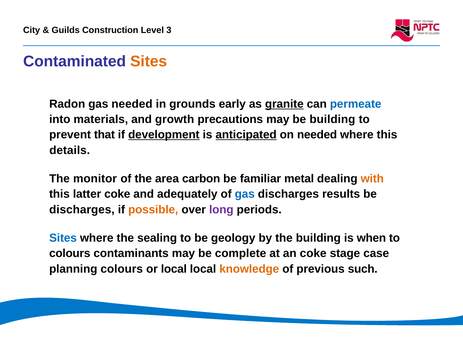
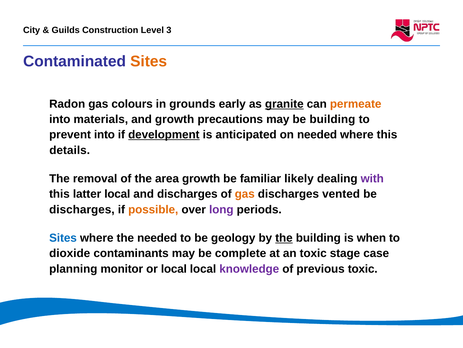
gas needed: needed -> colours
permeate colour: blue -> orange
prevent that: that -> into
anticipated underline: present -> none
monitor: monitor -> removal
area carbon: carbon -> growth
metal: metal -> likely
with colour: orange -> purple
latter coke: coke -> local
and adequately: adequately -> discharges
gas at (245, 194) colour: blue -> orange
results: results -> vented
the sealing: sealing -> needed
the at (284, 237) underline: none -> present
colours at (70, 253): colours -> dioxide
an coke: coke -> toxic
planning colours: colours -> monitor
knowledge colour: orange -> purple
previous such: such -> toxic
